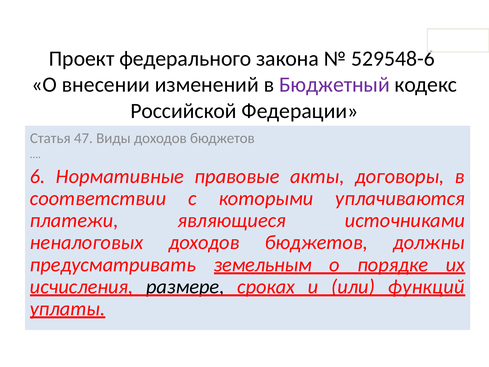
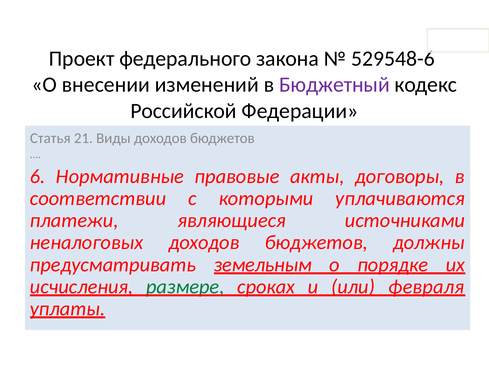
47: 47 -> 21
размере colour: black -> green
функций: функций -> февраля
